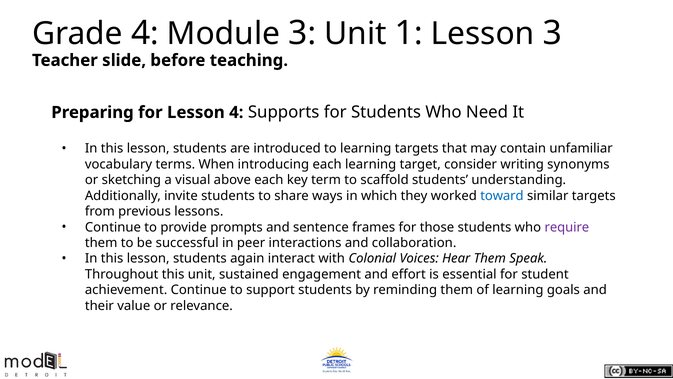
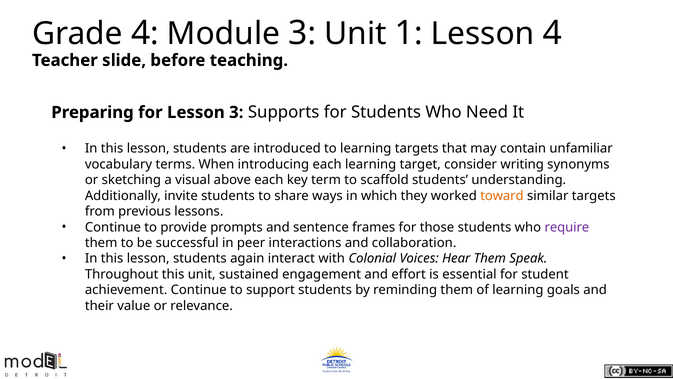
Lesson 3: 3 -> 4
Lesson 4: 4 -> 3
toward colour: blue -> orange
